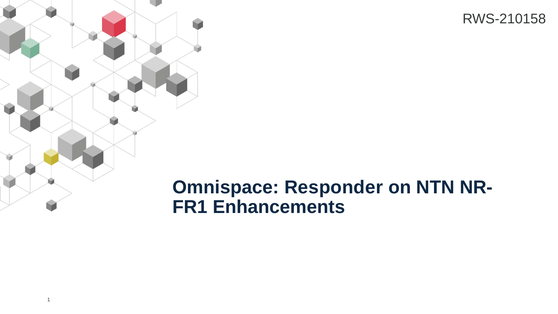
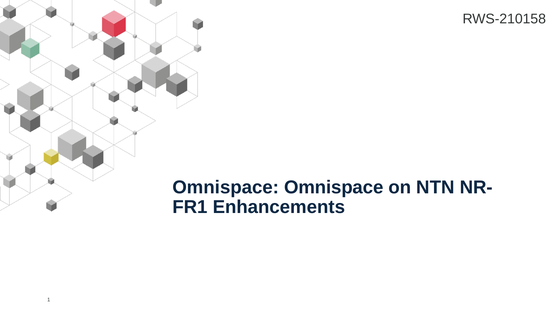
Omnispace Responder: Responder -> Omnispace
